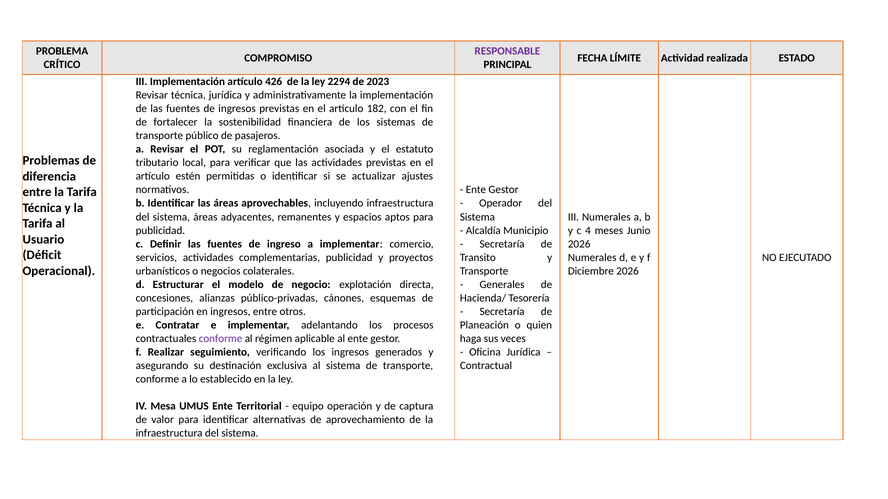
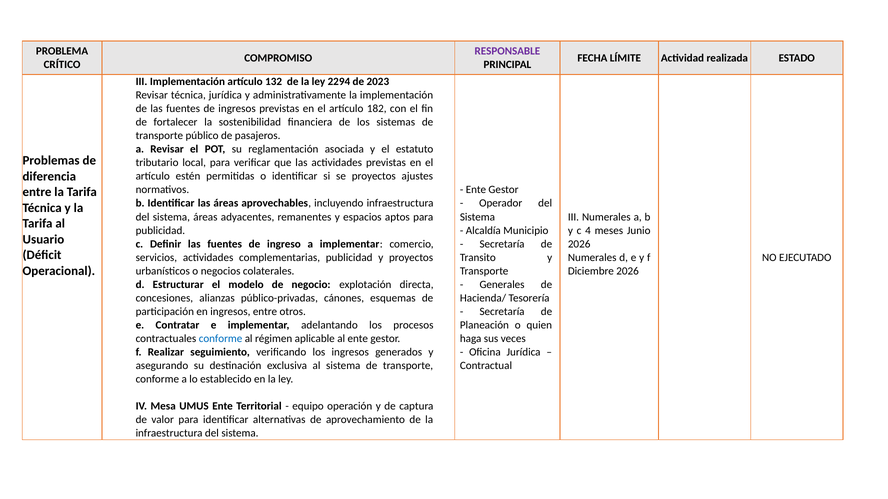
426: 426 -> 132
se actualizar: actualizar -> proyectos
conforme at (221, 339) colour: purple -> blue
